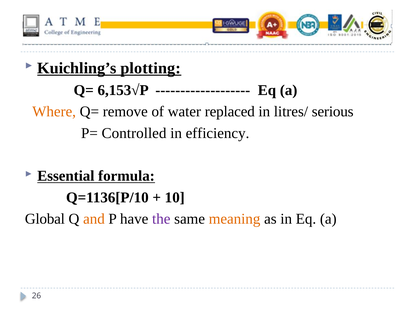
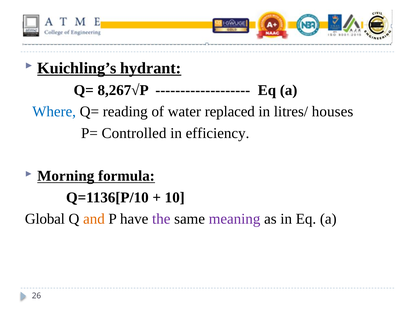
plotting: plotting -> hydrant
6,153√P: 6,153√P -> 8,267√P
Where colour: orange -> blue
remove: remove -> reading
serious: serious -> houses
Essential: Essential -> Morning
meaning colour: orange -> purple
